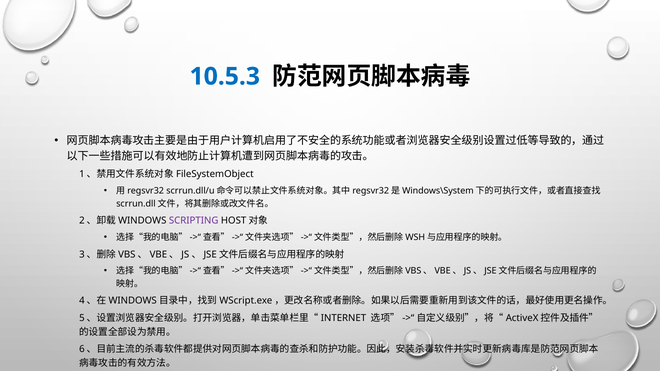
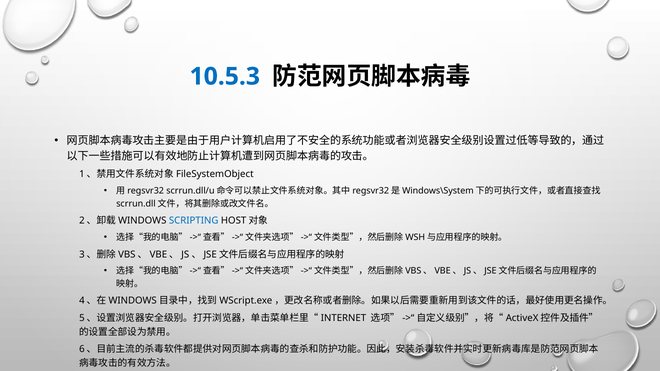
SCRIPTING colour: purple -> blue
